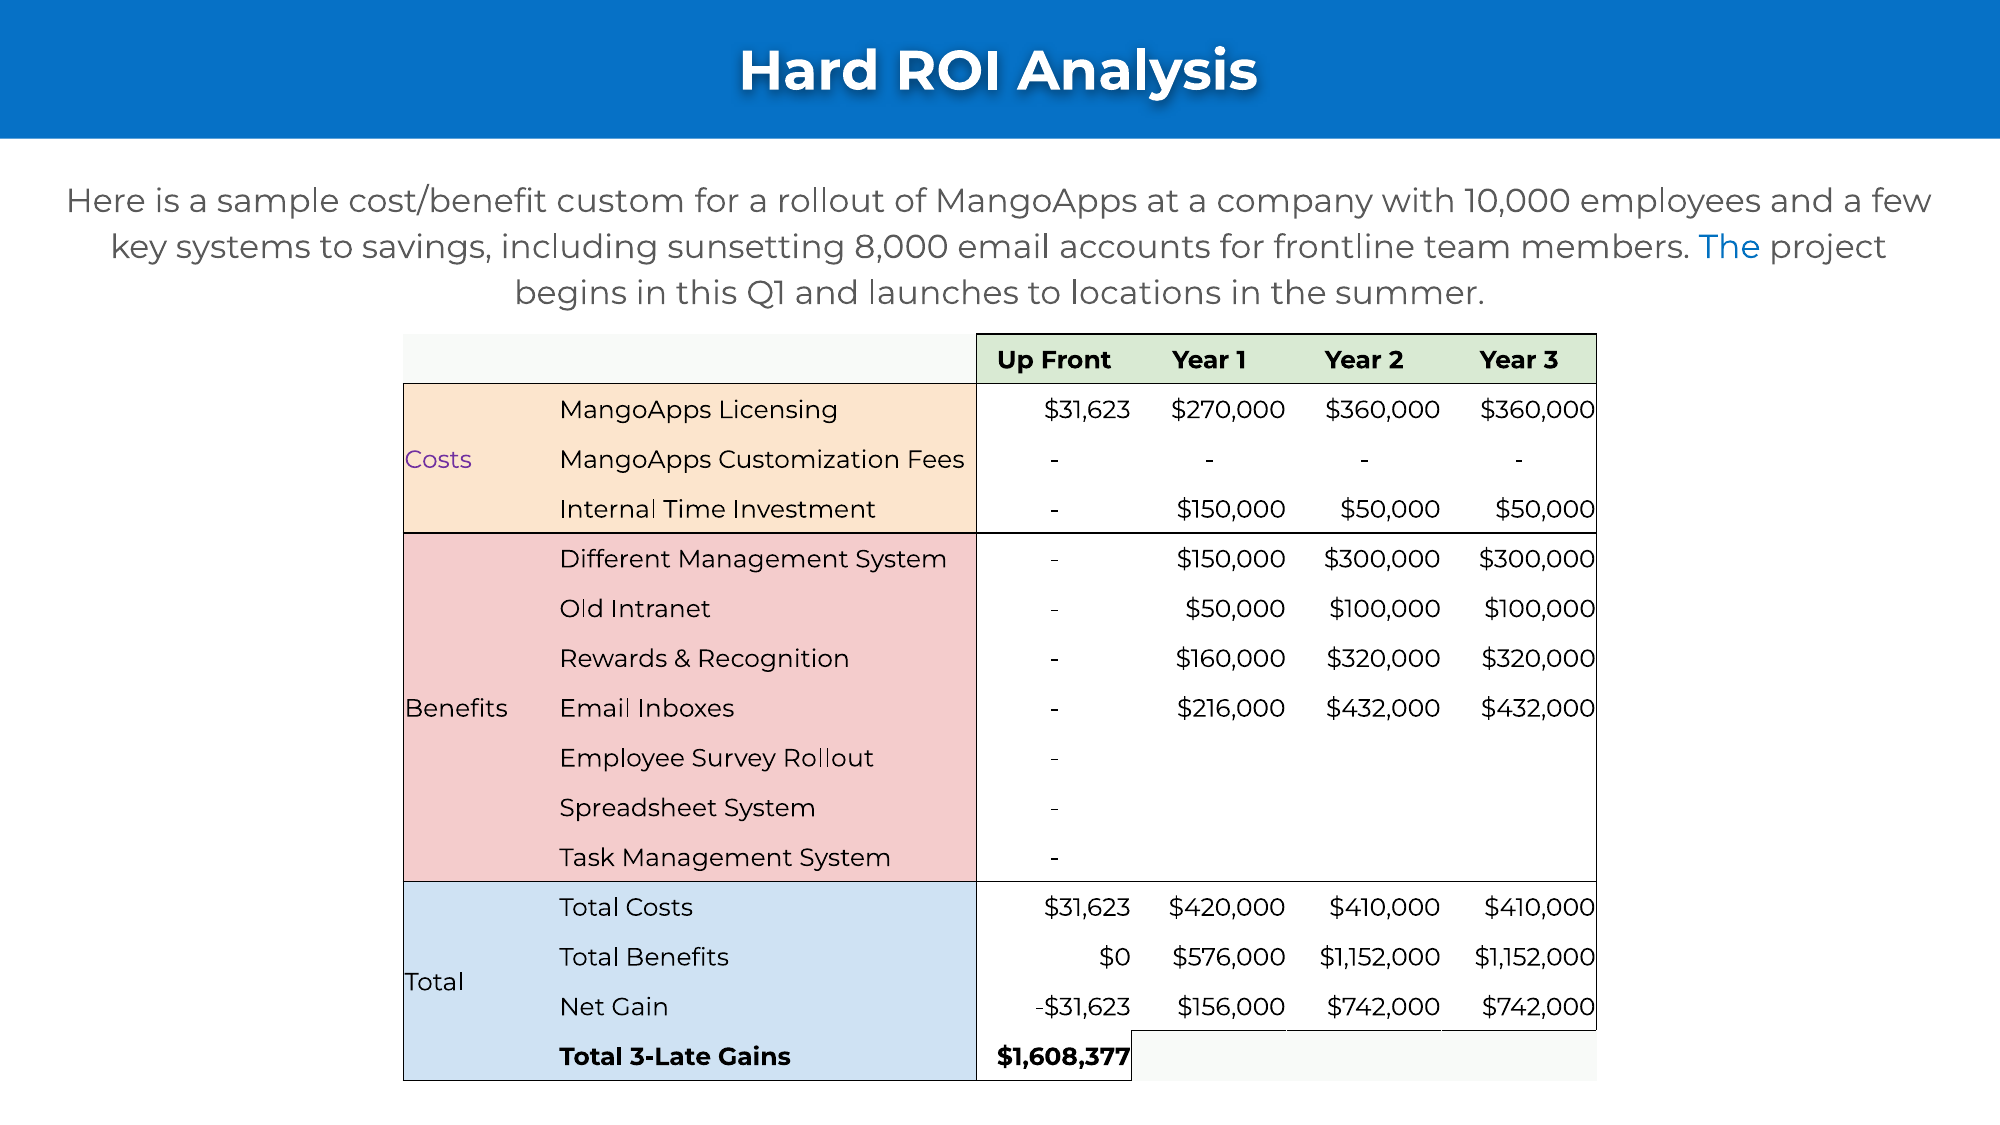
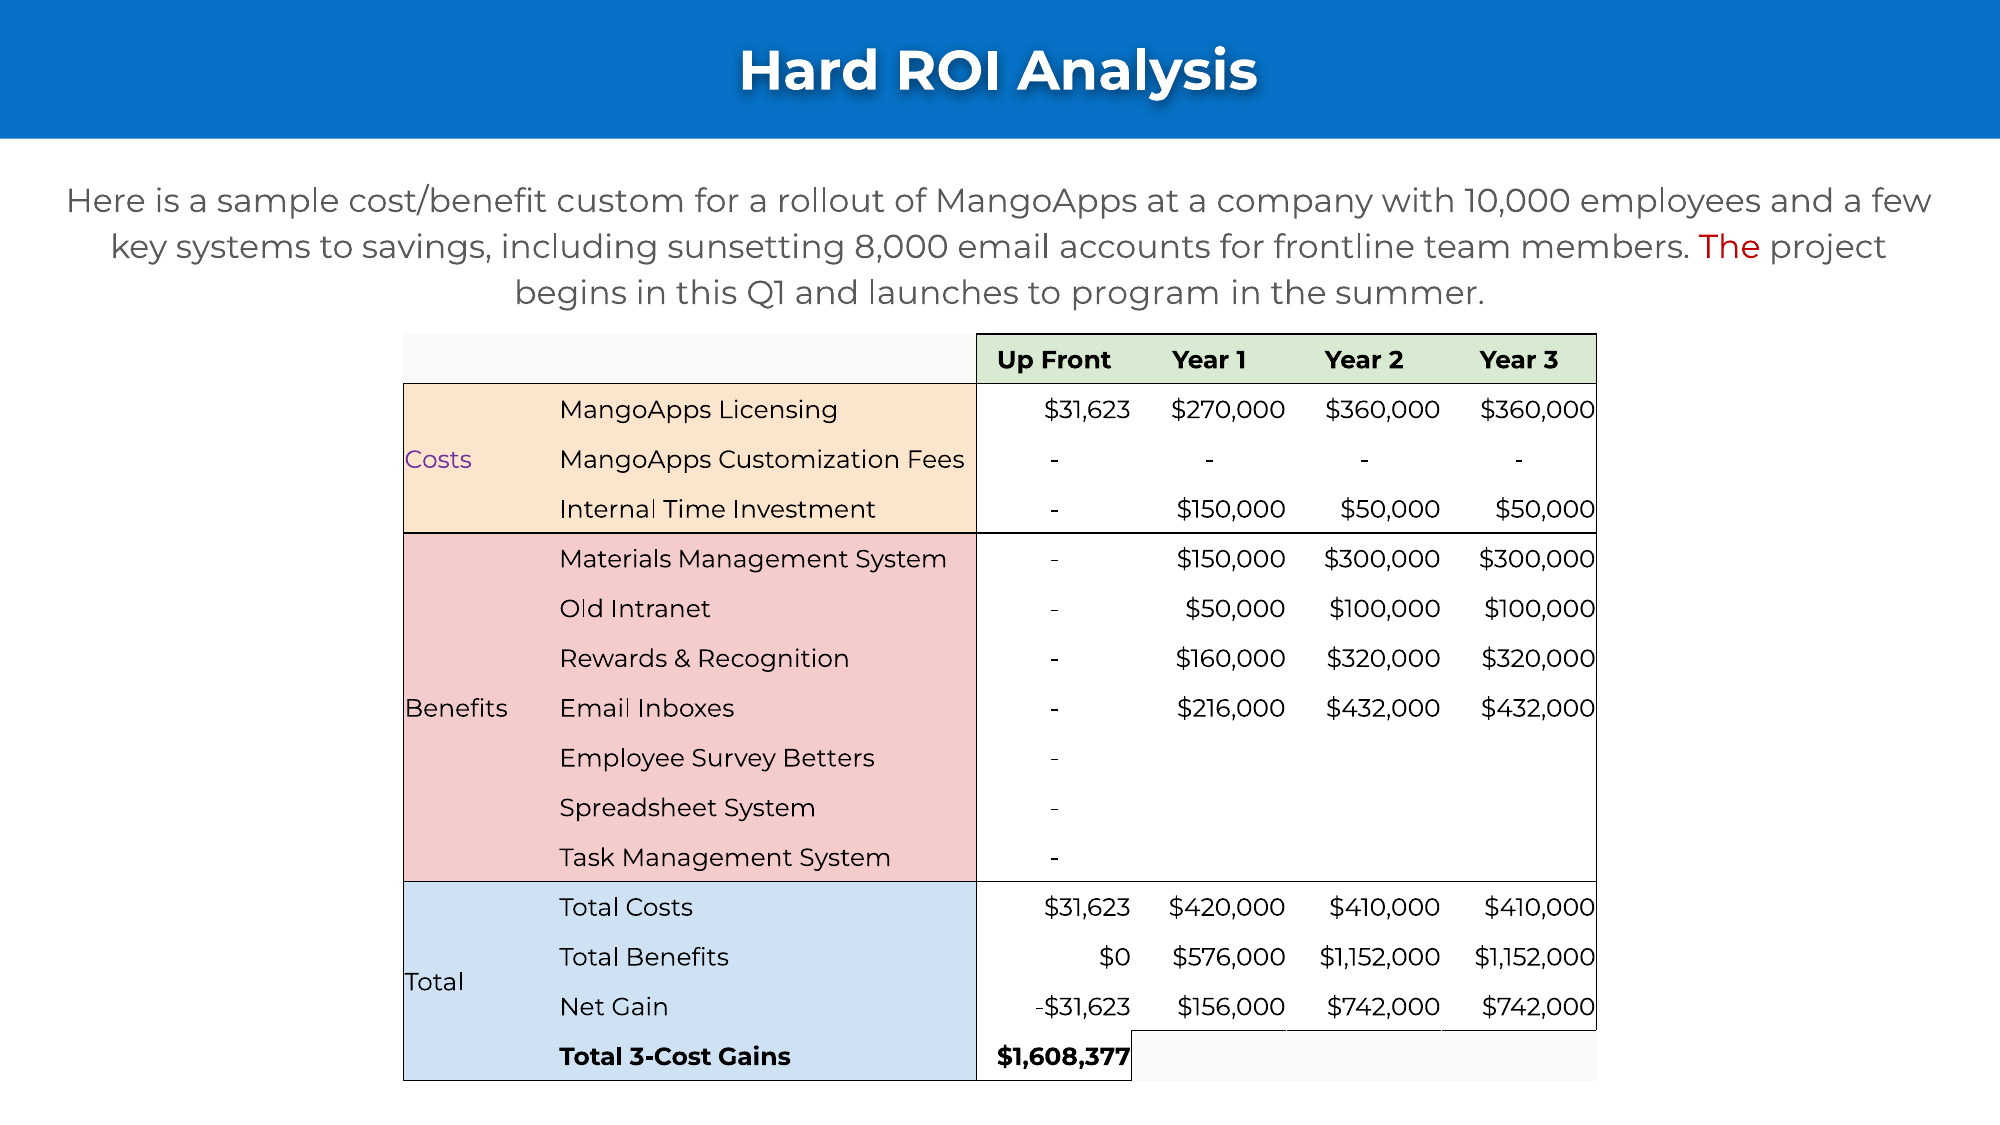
The at (1730, 247) colour: blue -> red
locations: locations -> program
Different: Different -> Materials
Survey Rollout: Rollout -> Betters
3-Late: 3-Late -> 3-Cost
